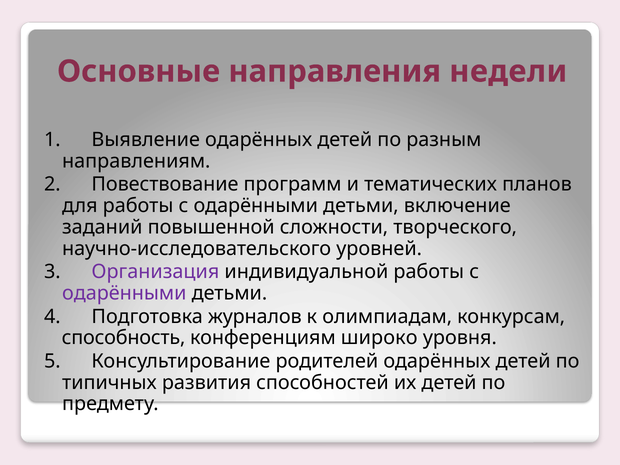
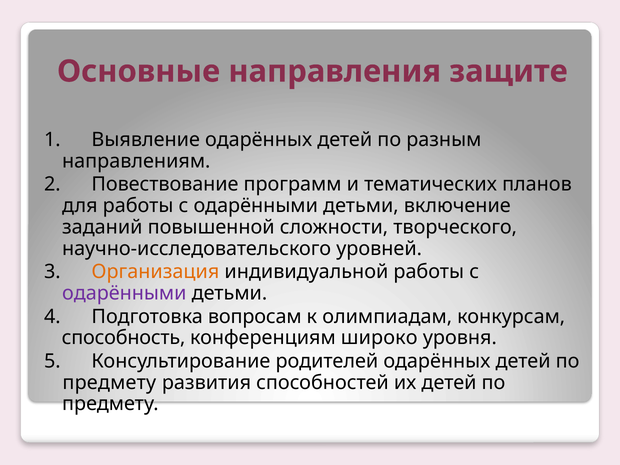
недели: недели -> защите
Организация colour: purple -> orange
журналов: журналов -> вопросам
типичных at (109, 383): типичных -> предмету
